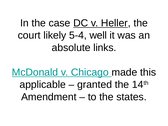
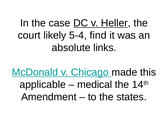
well: well -> find
granted: granted -> medical
